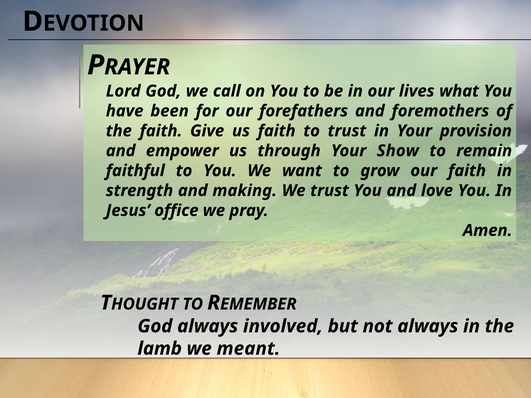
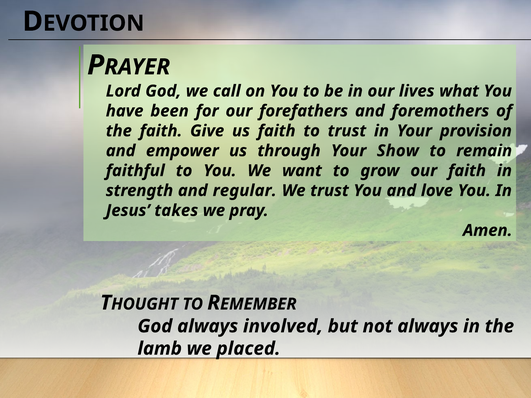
making: making -> regular
office: office -> takes
meant: meant -> placed
